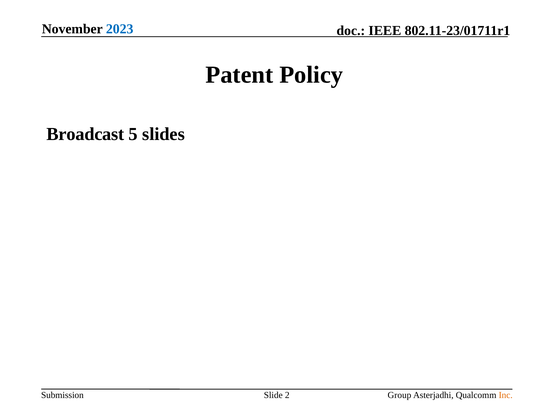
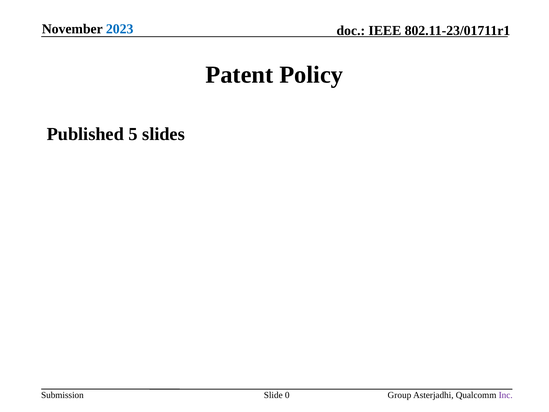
Broadcast: Broadcast -> Published
2: 2 -> 0
Inc colour: orange -> purple
